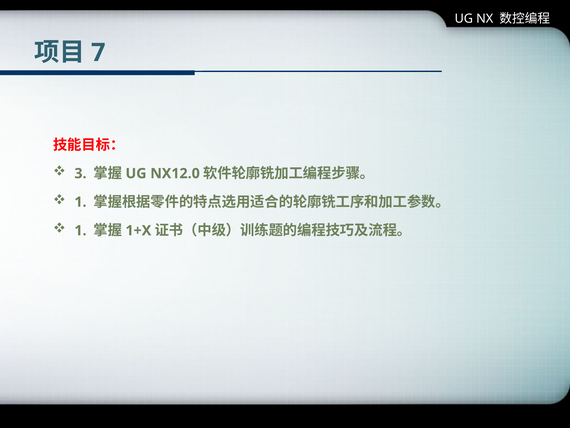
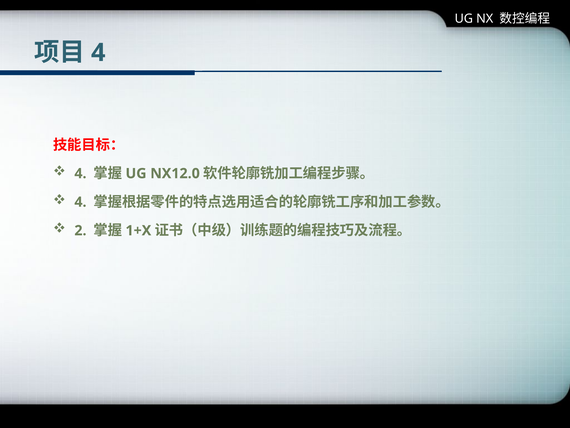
7 at (98, 53): 7 -> 4
3 at (80, 173): 3 -> 4
1 at (80, 202): 1 -> 4
1 at (80, 230): 1 -> 2
